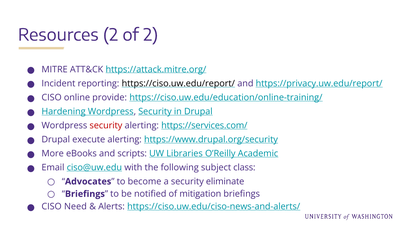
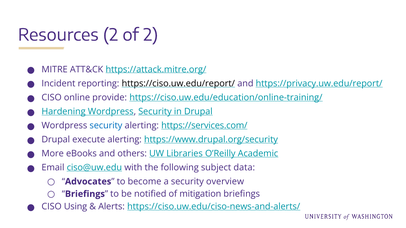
security at (106, 126) colour: red -> blue
scripts: scripts -> others
class: class -> data
eliminate: eliminate -> overview
Need: Need -> Using
